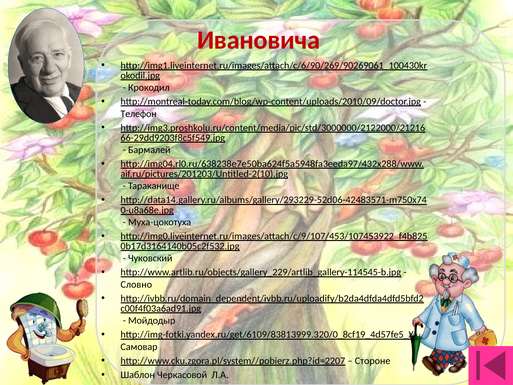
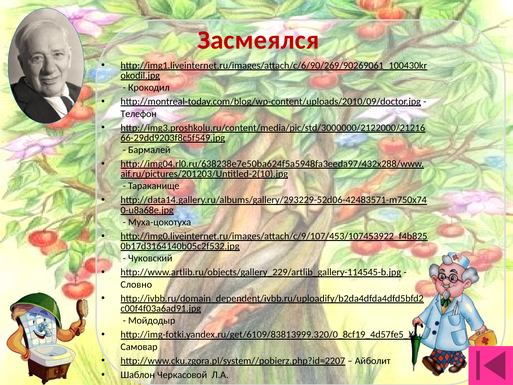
Ивановича: Ивановича -> Засмеялся
Стороне: Стороне -> Айболит
